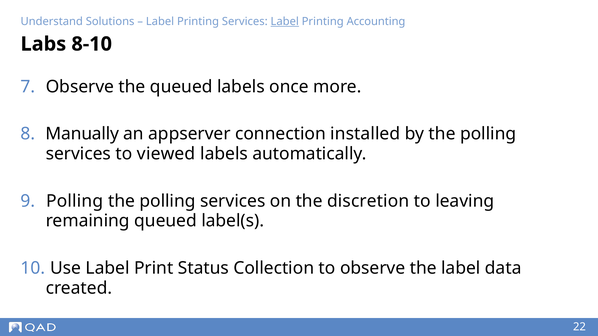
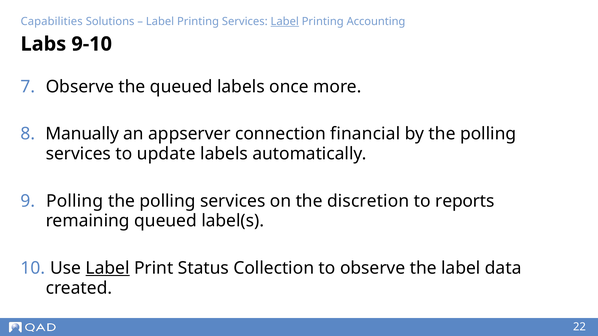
Understand: Understand -> Capabilities
8-10: 8-10 -> 9-10
installed: installed -> financial
viewed: viewed -> update
leaving: leaving -> reports
Label at (108, 268) underline: none -> present
